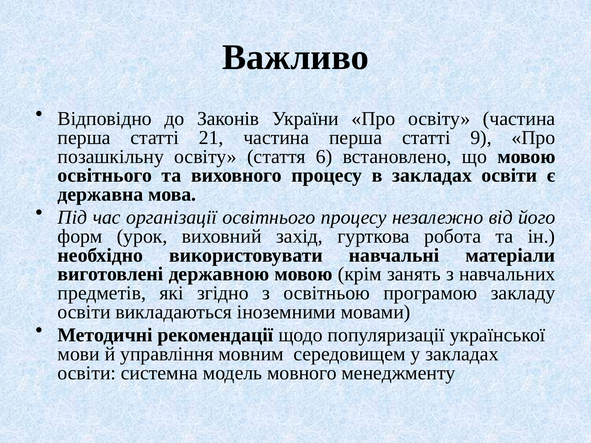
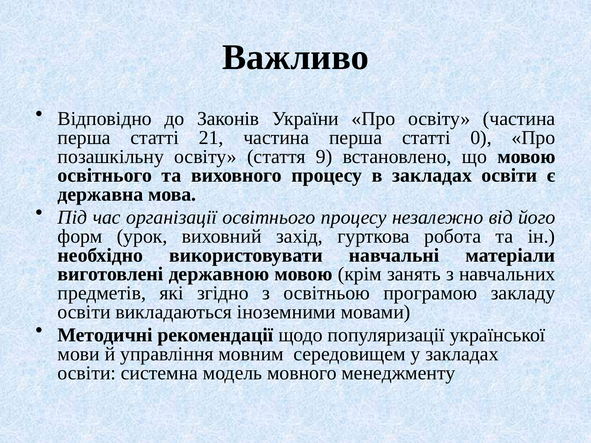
9: 9 -> 0
6: 6 -> 9
